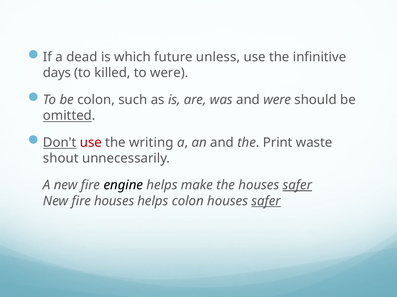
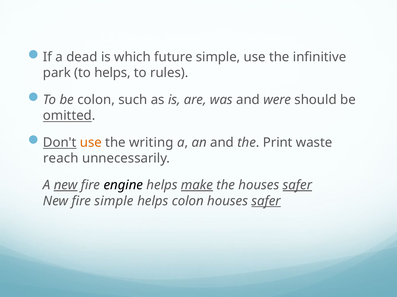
future unless: unless -> simple
days: days -> park
to killed: killed -> helps
to were: were -> rules
use at (91, 143) colour: red -> orange
shout: shout -> reach
new at (66, 186) underline: none -> present
make underline: none -> present
fire houses: houses -> simple
